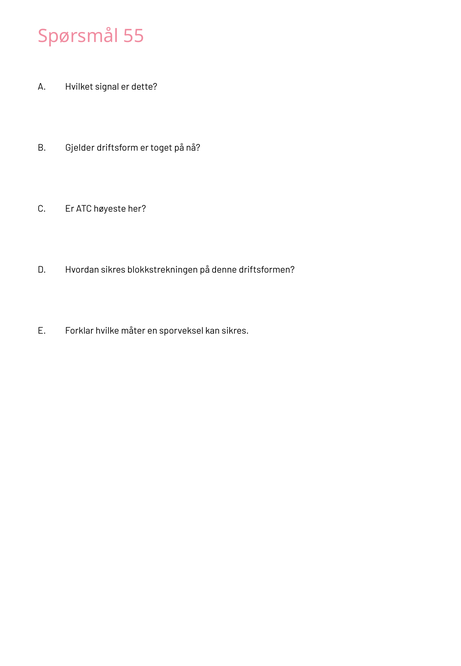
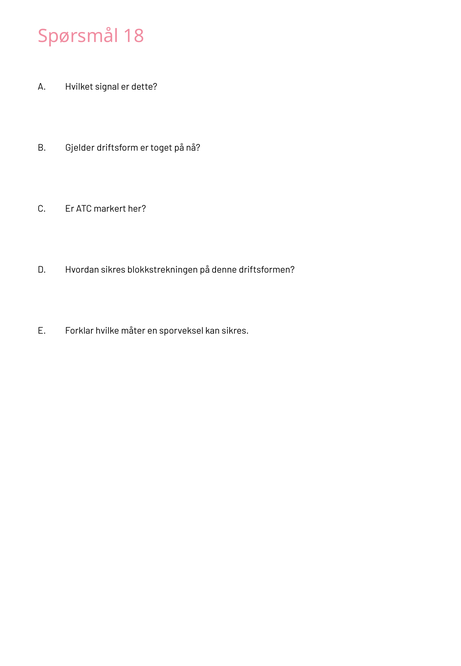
55: 55 -> 18
høyeste: høyeste -> markert
